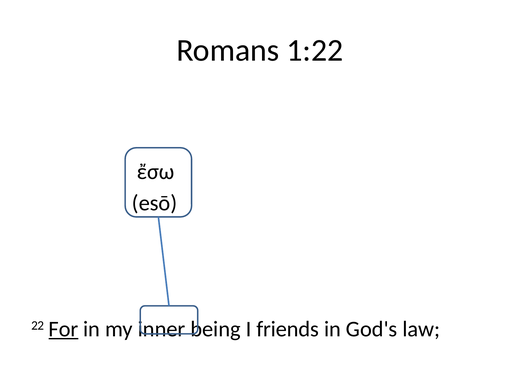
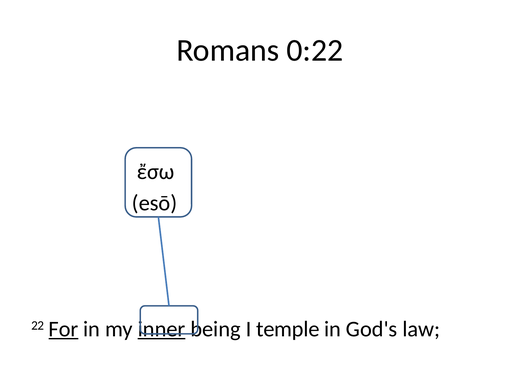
1:22: 1:22 -> 0:22
inner underline: none -> present
friends: friends -> temple
